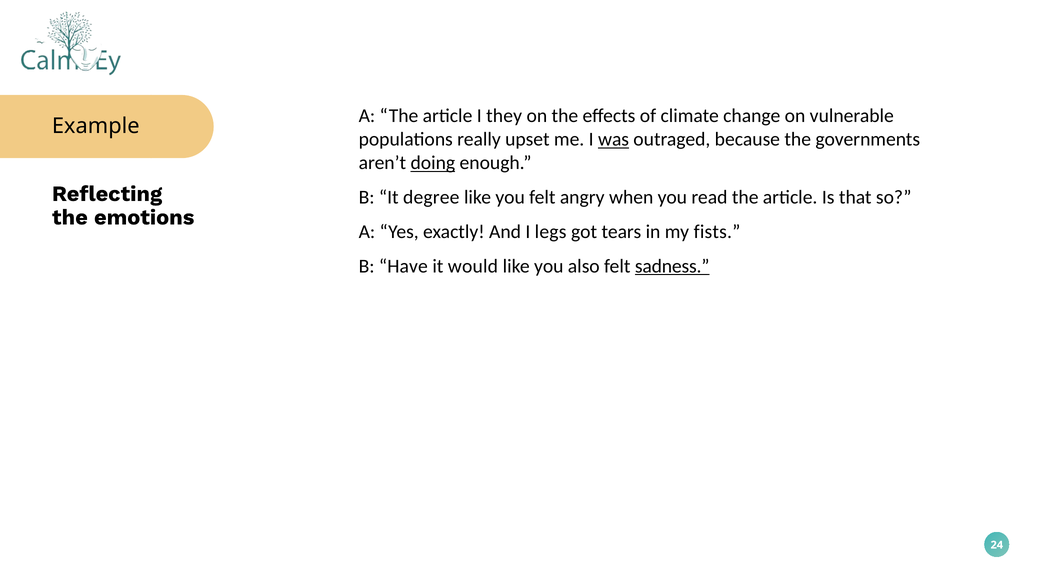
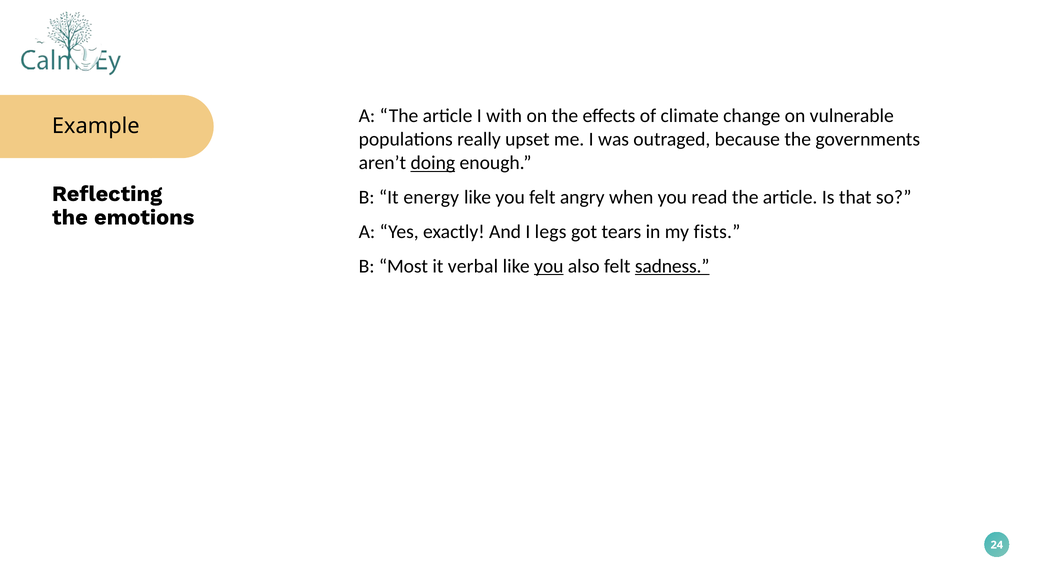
they: they -> with
was underline: present -> none
degree: degree -> energy
Have: Have -> Most
would: would -> verbal
you at (549, 266) underline: none -> present
